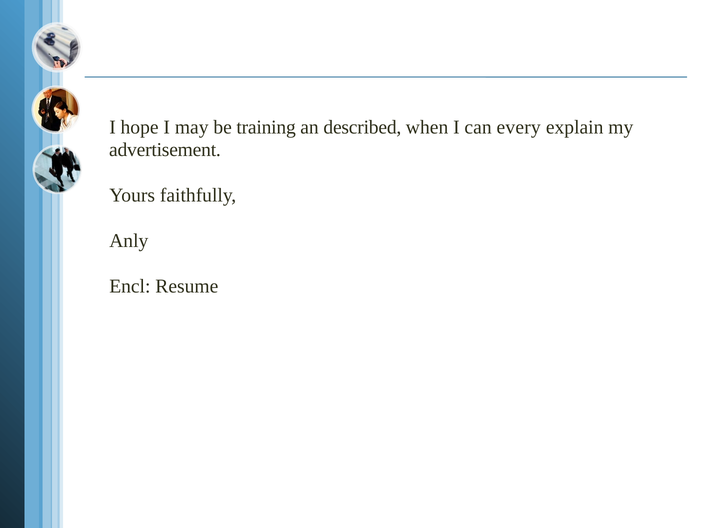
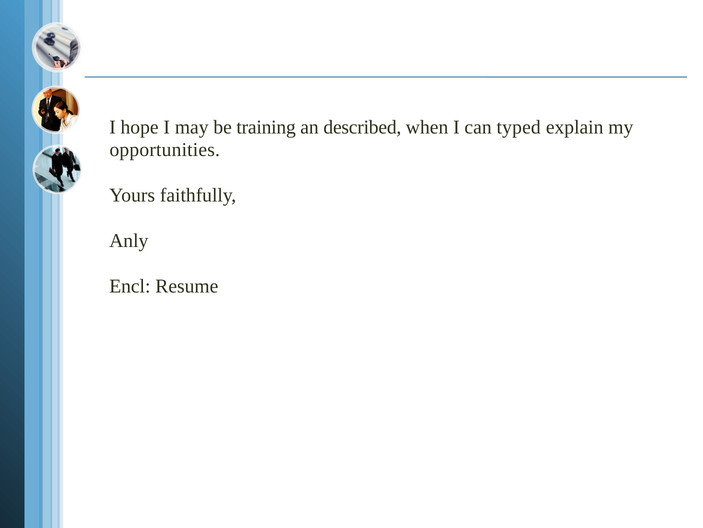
every: every -> typed
advertisement: advertisement -> opportunities
